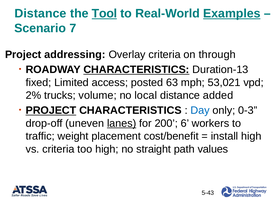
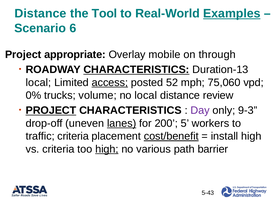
Tool underline: present -> none
7: 7 -> 6
addressing: addressing -> appropriate
Overlay criteria: criteria -> mobile
fixed at (38, 82): fixed -> local
access underline: none -> present
63: 63 -> 52
53,021: 53,021 -> 75,060
2%: 2% -> 0%
added: added -> review
Day colour: blue -> purple
0-3: 0-3 -> 9-3
6: 6 -> 5
traffic weight: weight -> criteria
cost/benefit underline: none -> present
high at (107, 149) underline: none -> present
straight: straight -> various
values: values -> barrier
